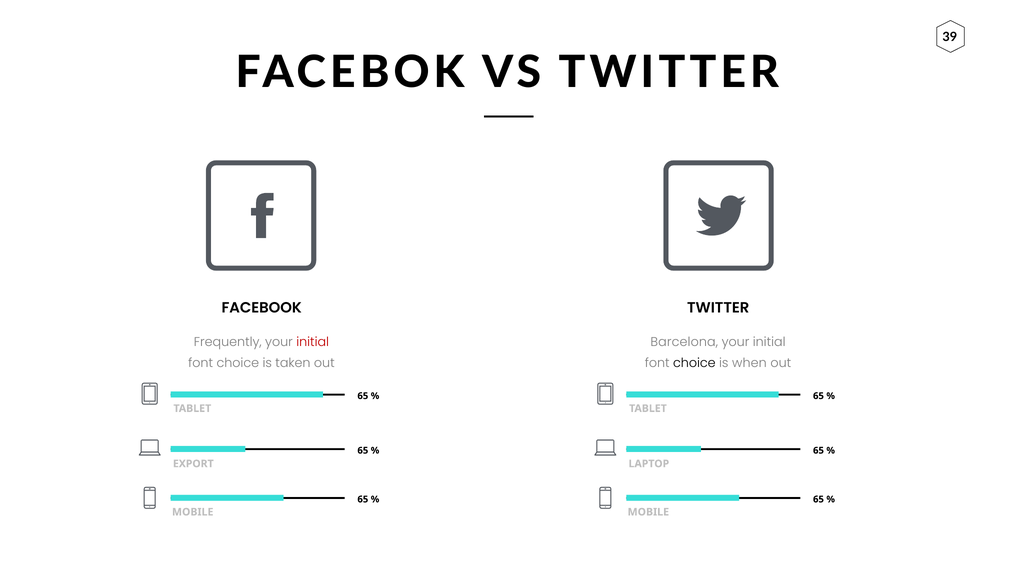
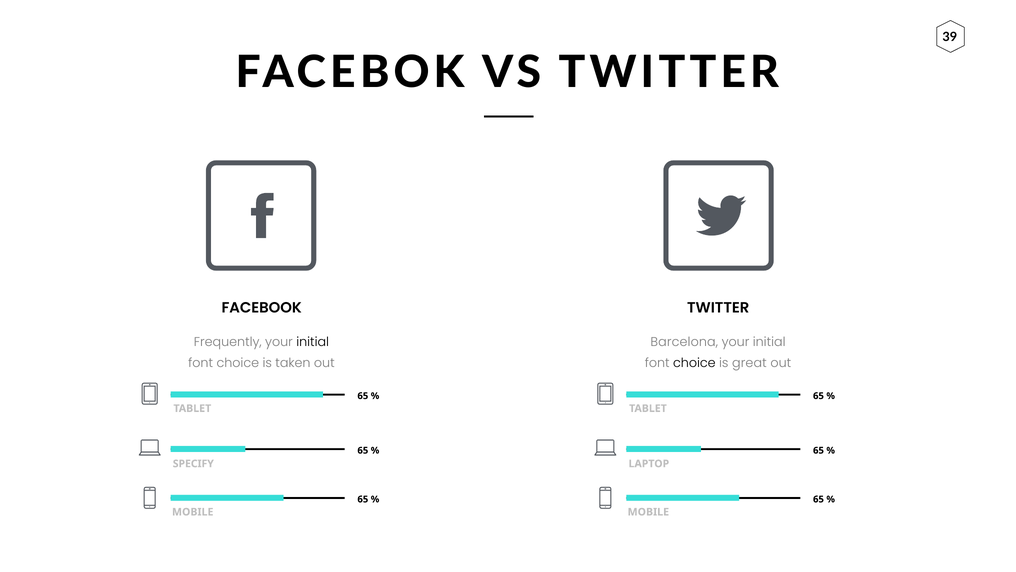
initial at (313, 342) colour: red -> black
when: when -> great
EXPORT: EXPORT -> SPECIFY
